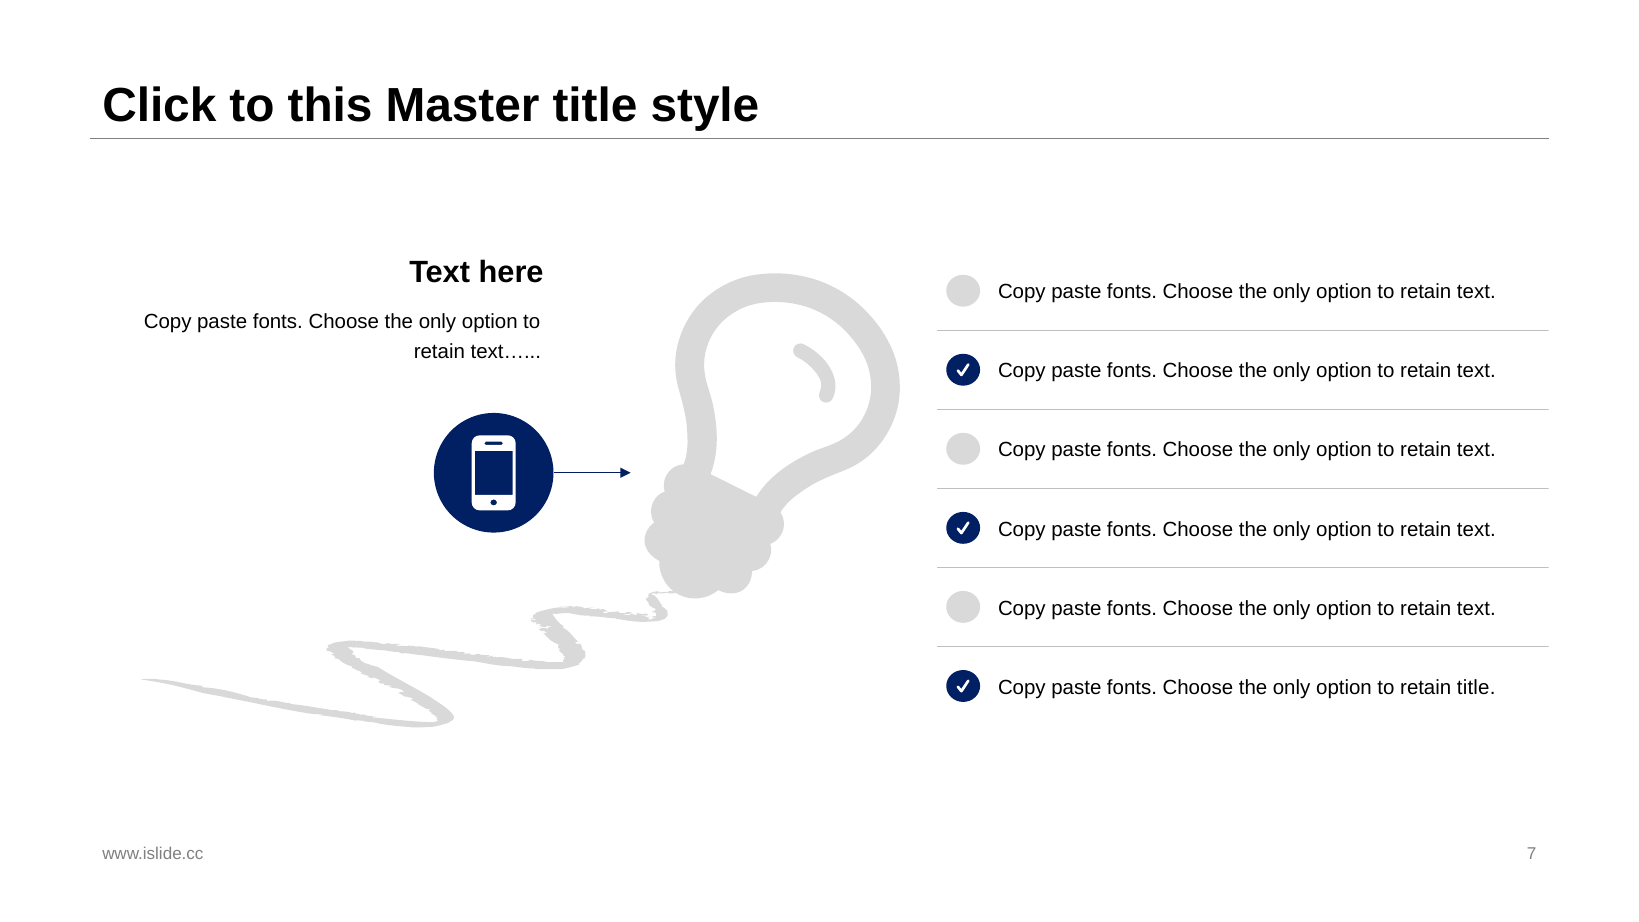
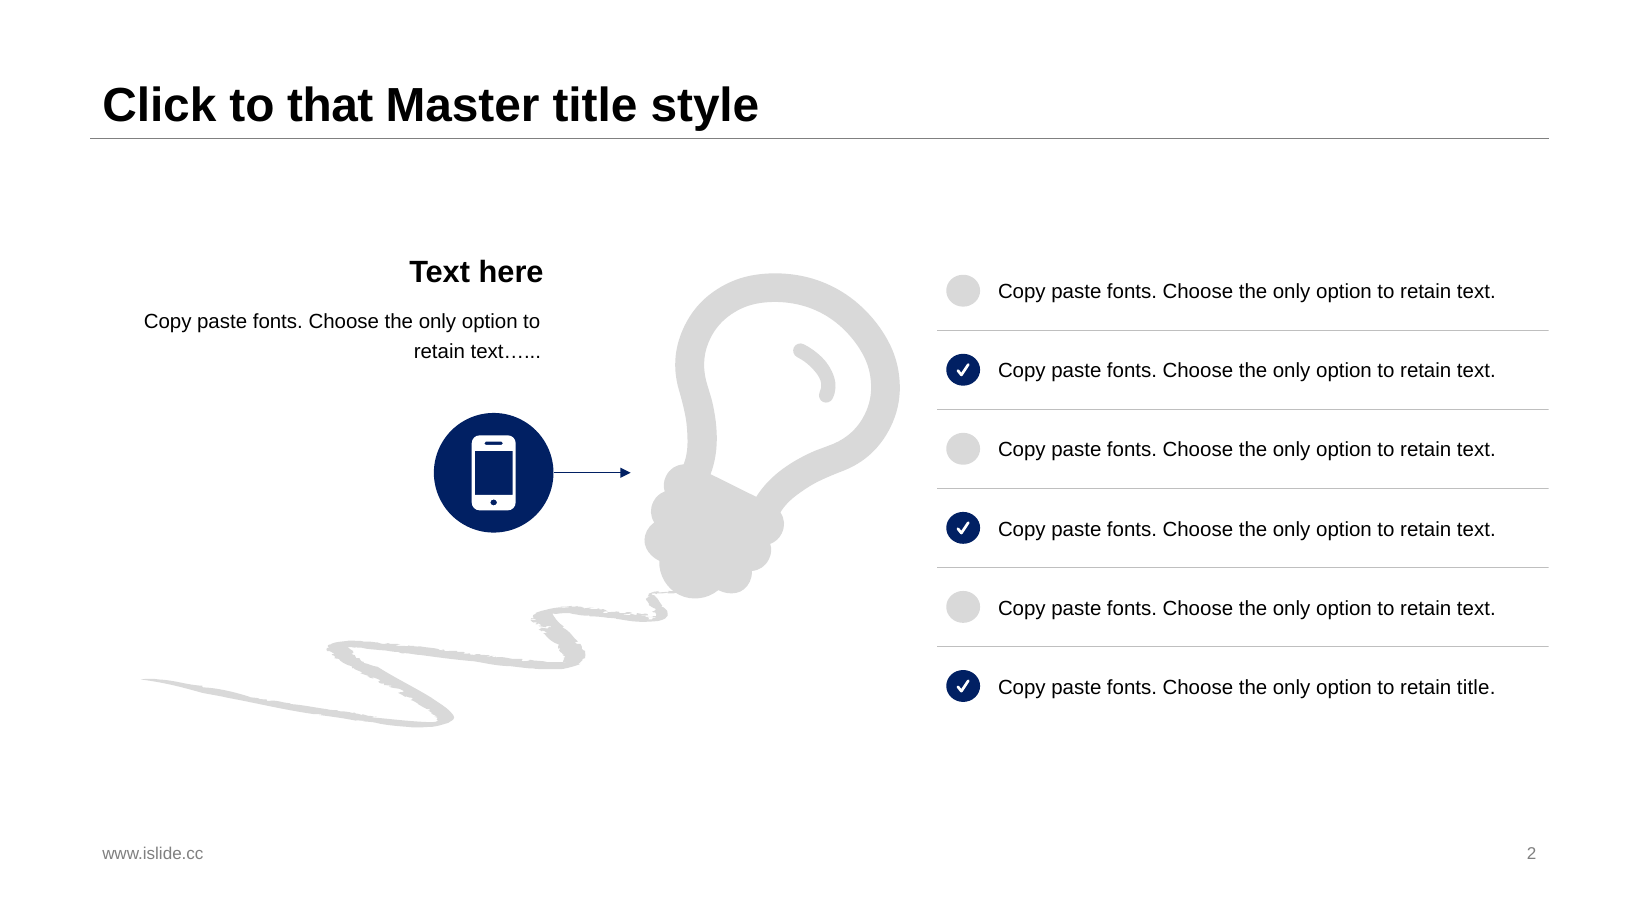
this: this -> that
7: 7 -> 2
